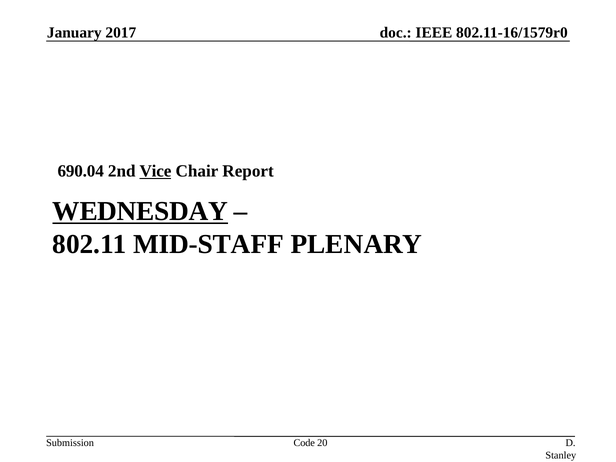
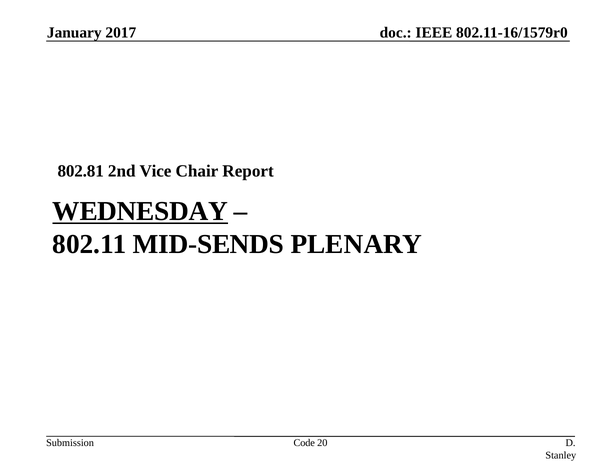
690.04: 690.04 -> 802.81
Vice underline: present -> none
MID-STAFF: MID-STAFF -> MID-SENDS
